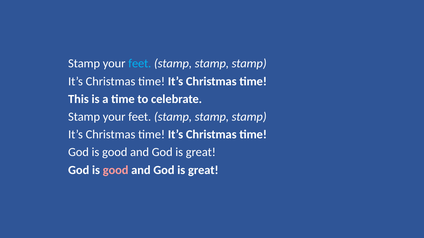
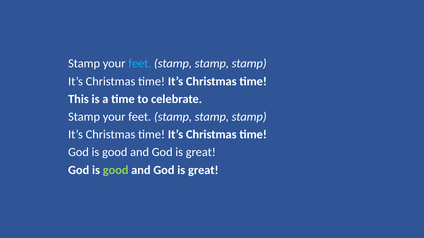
good at (116, 170) colour: pink -> light green
